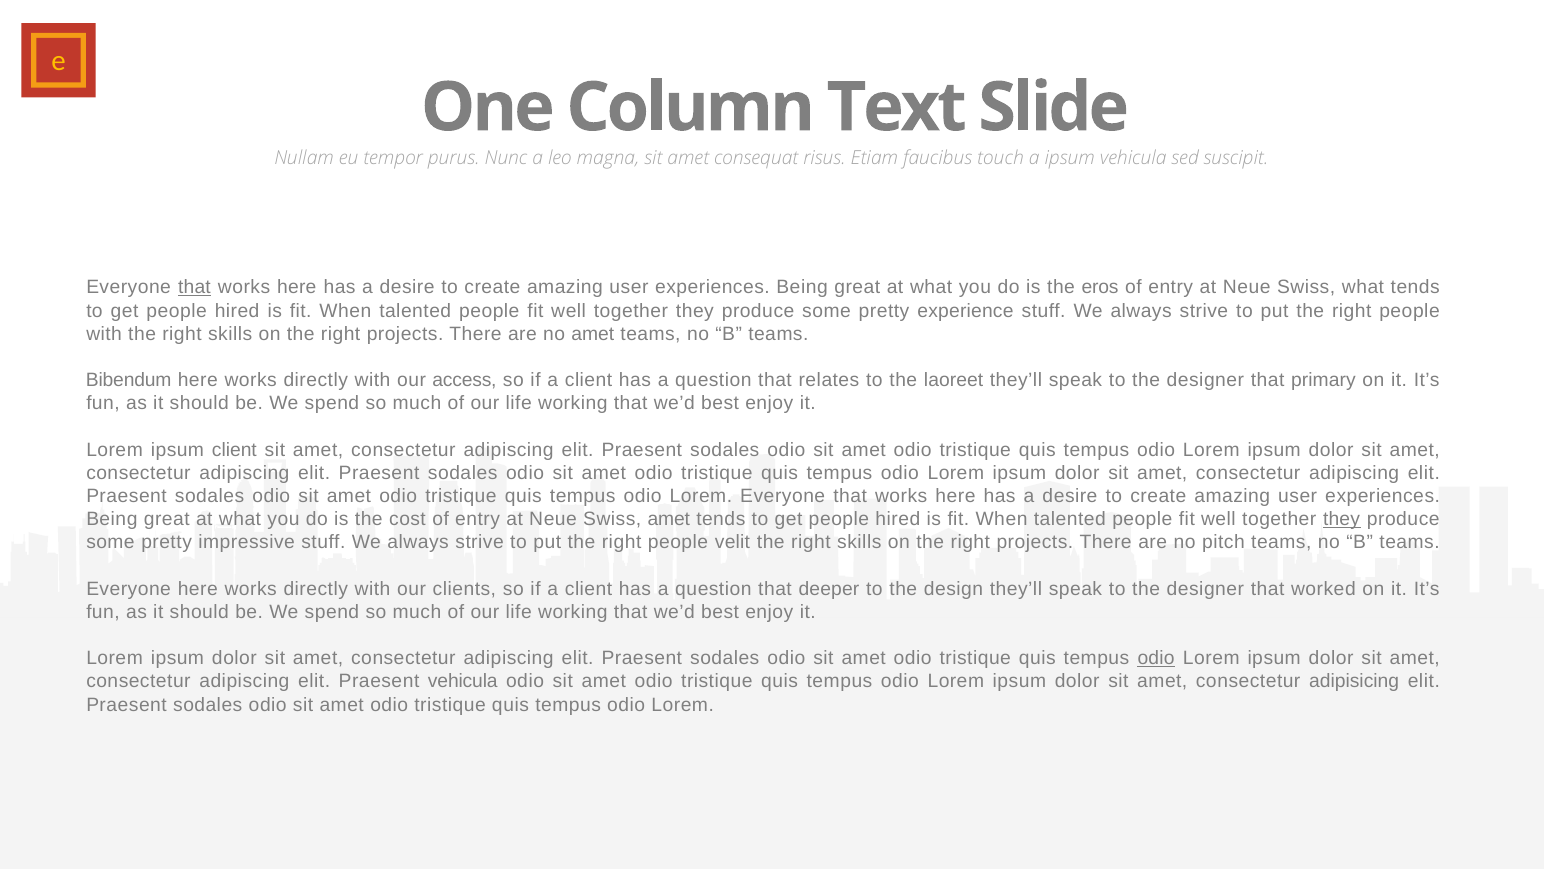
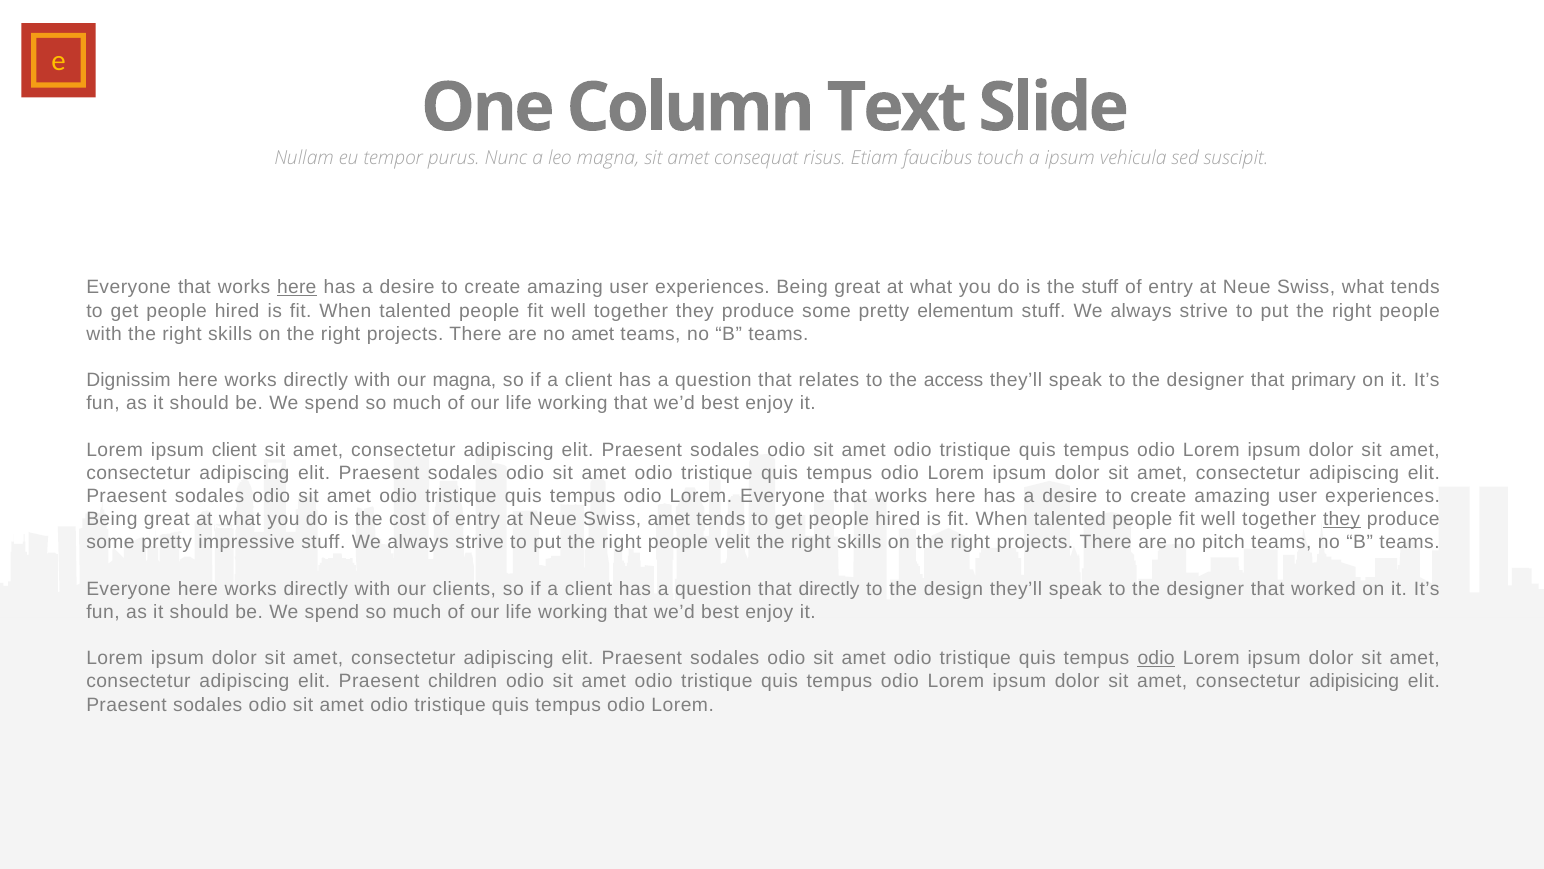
that at (194, 287) underline: present -> none
here at (297, 287) underline: none -> present
the eros: eros -> stuff
experience: experience -> elementum
Bibendum: Bibendum -> Dignissim
our access: access -> magna
laoreet: laoreet -> access
that deeper: deeper -> directly
Praesent vehicula: vehicula -> children
